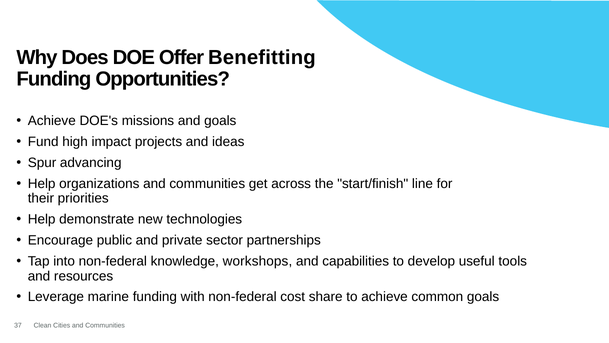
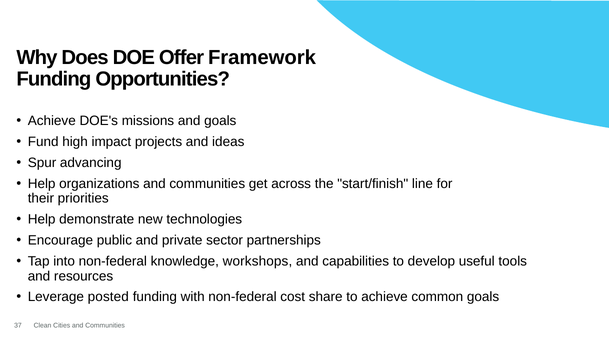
Benefitting: Benefitting -> Framework
marine: marine -> posted
